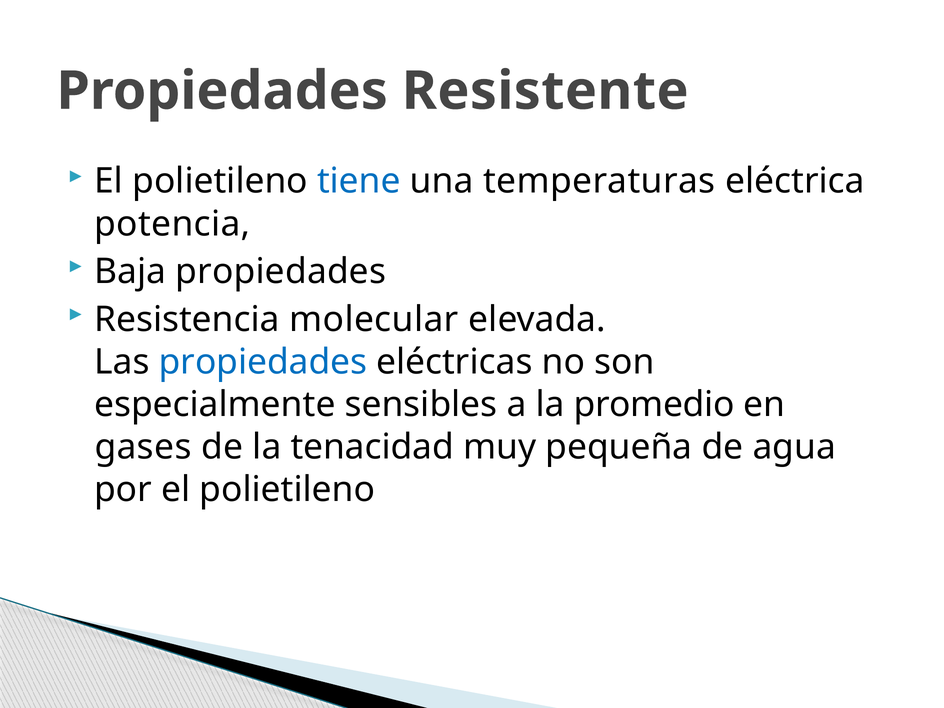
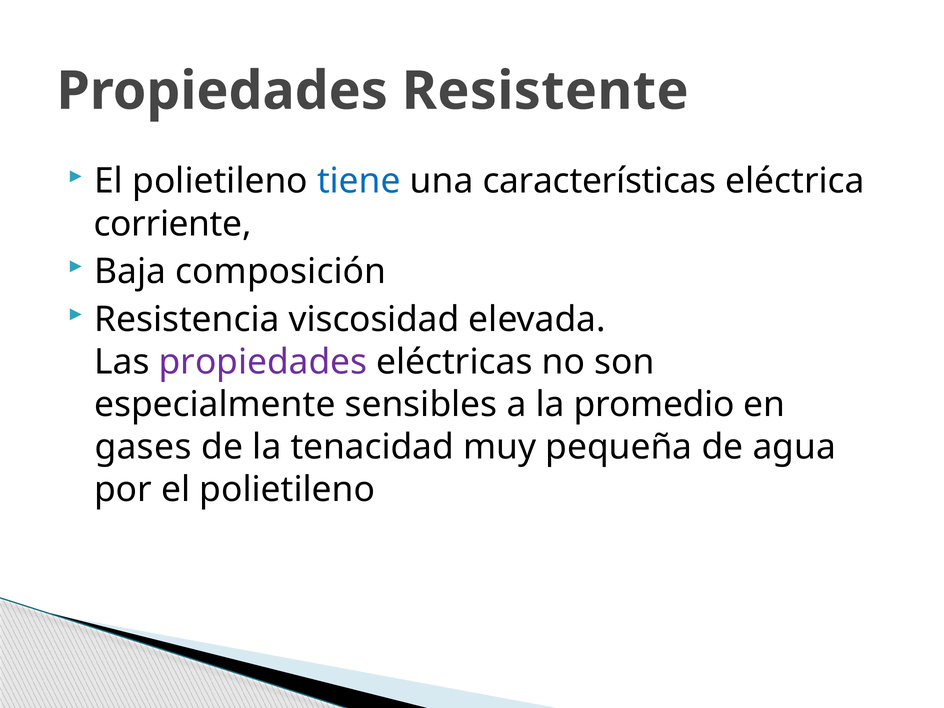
temperaturas: temperaturas -> características
potencia: potencia -> corriente
Baja propiedades: propiedades -> composición
molecular: molecular -> viscosidad
propiedades at (263, 362) colour: blue -> purple
